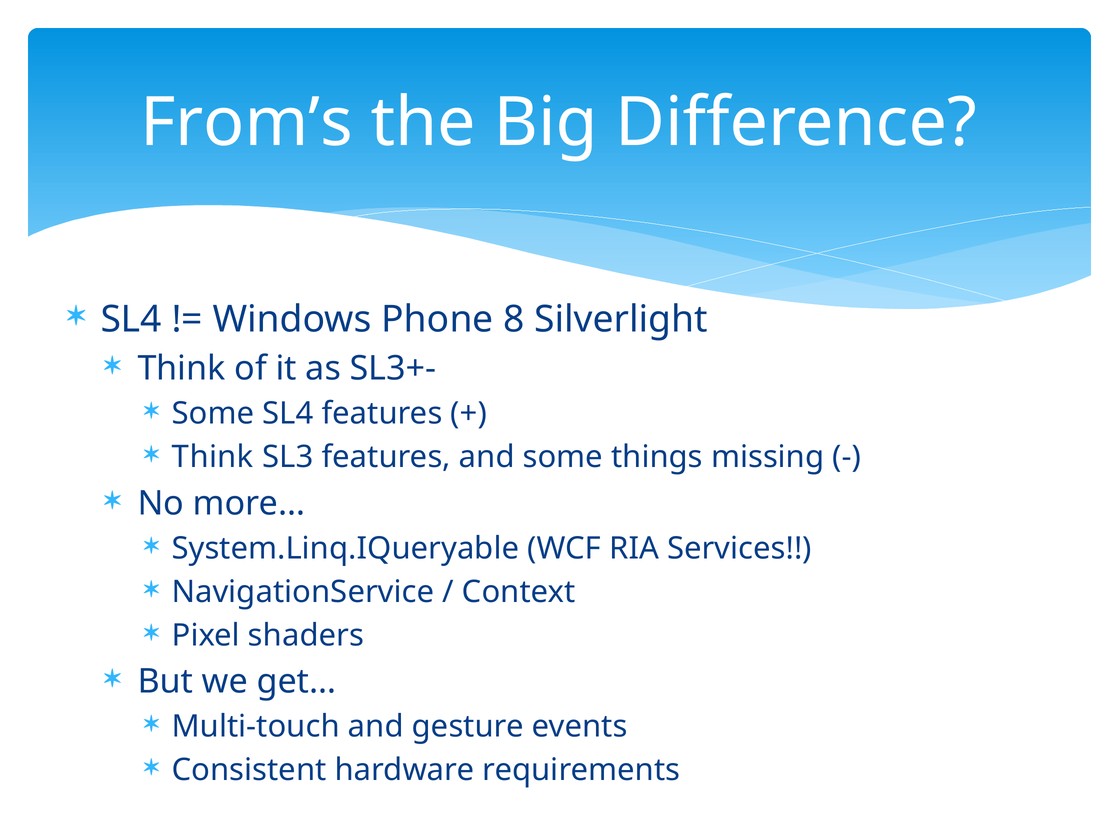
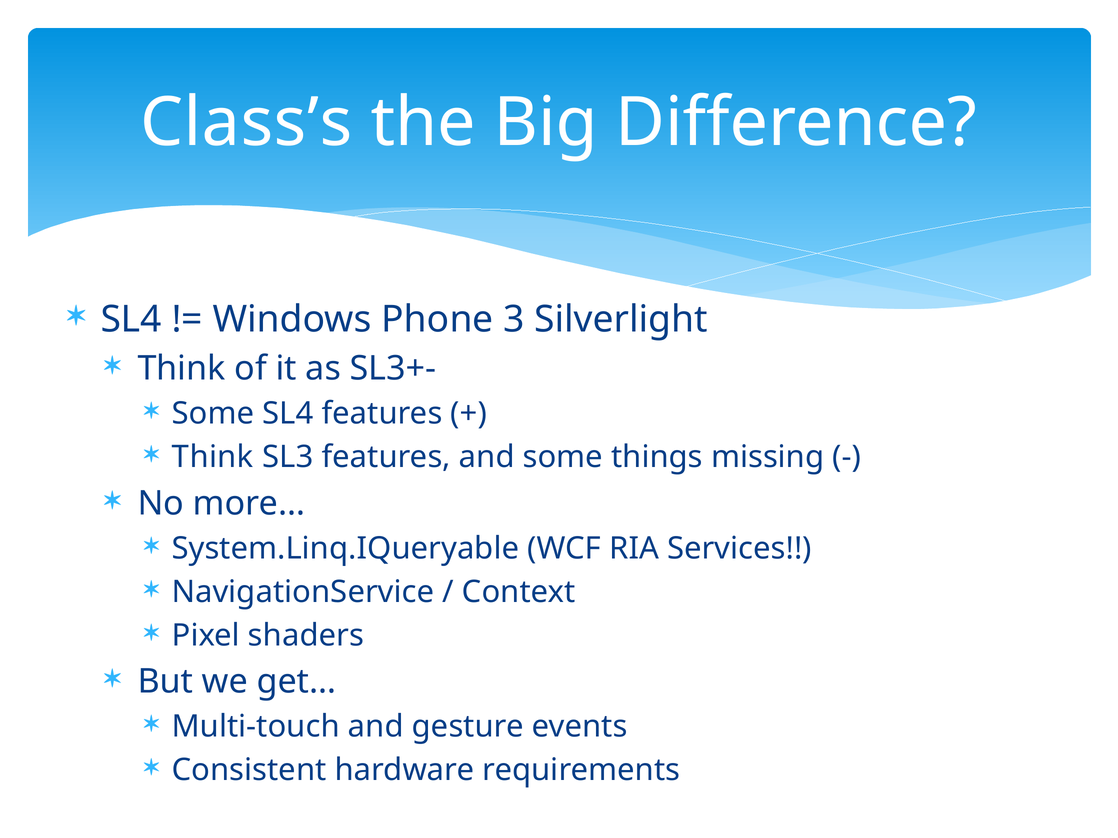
From’s: From’s -> Class’s
8: 8 -> 3
